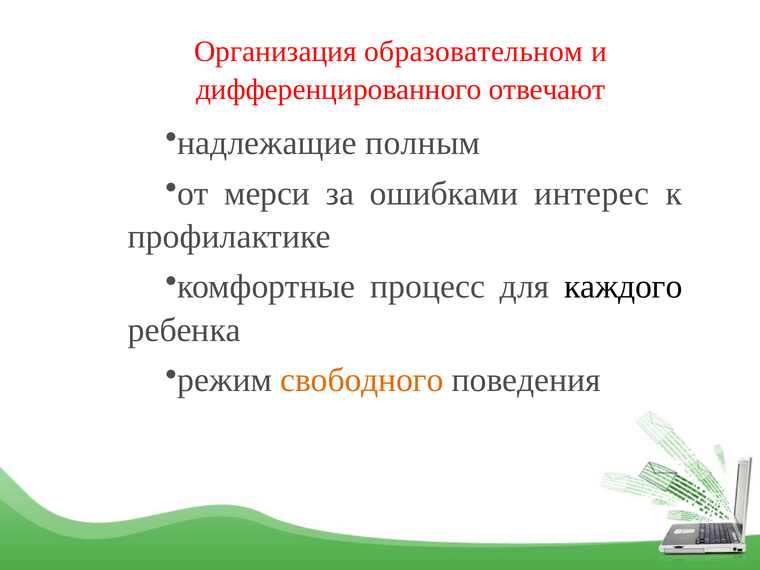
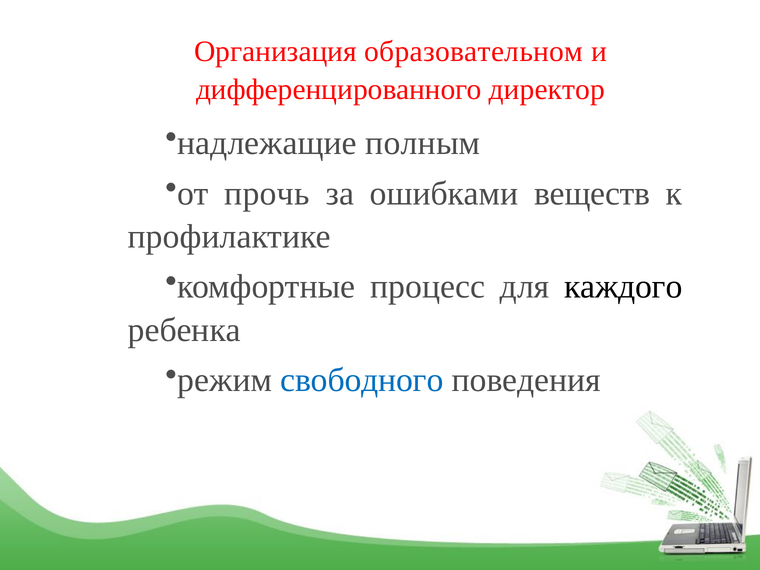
отвечают: отвечают -> директор
мерси: мерси -> прочь
интерес: интерес -> веществ
свободного colour: orange -> blue
